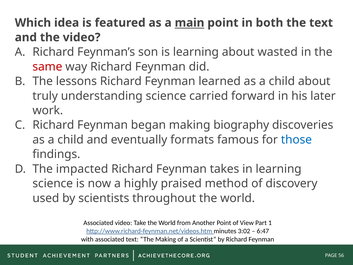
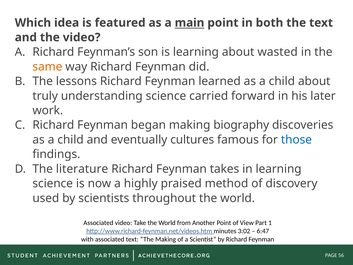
same colour: red -> orange
formats: formats -> cultures
impacted: impacted -> literature
